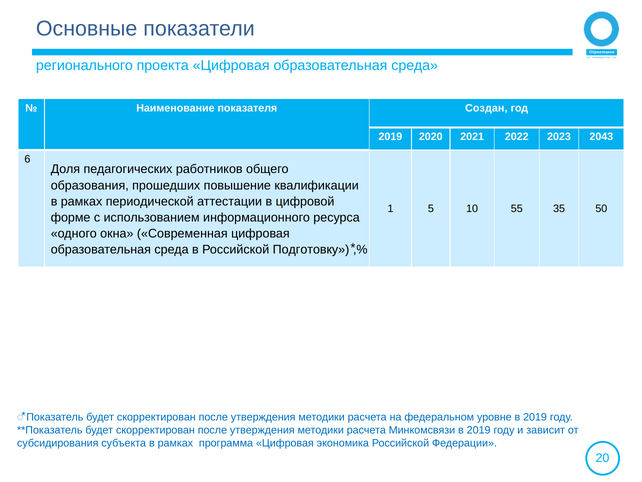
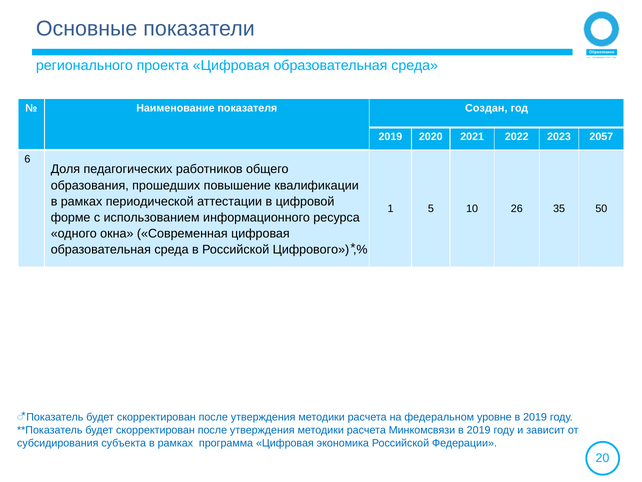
2043: 2043 -> 2057
55: 55 -> 26
Подготовку: Подготовку -> Цифрового
